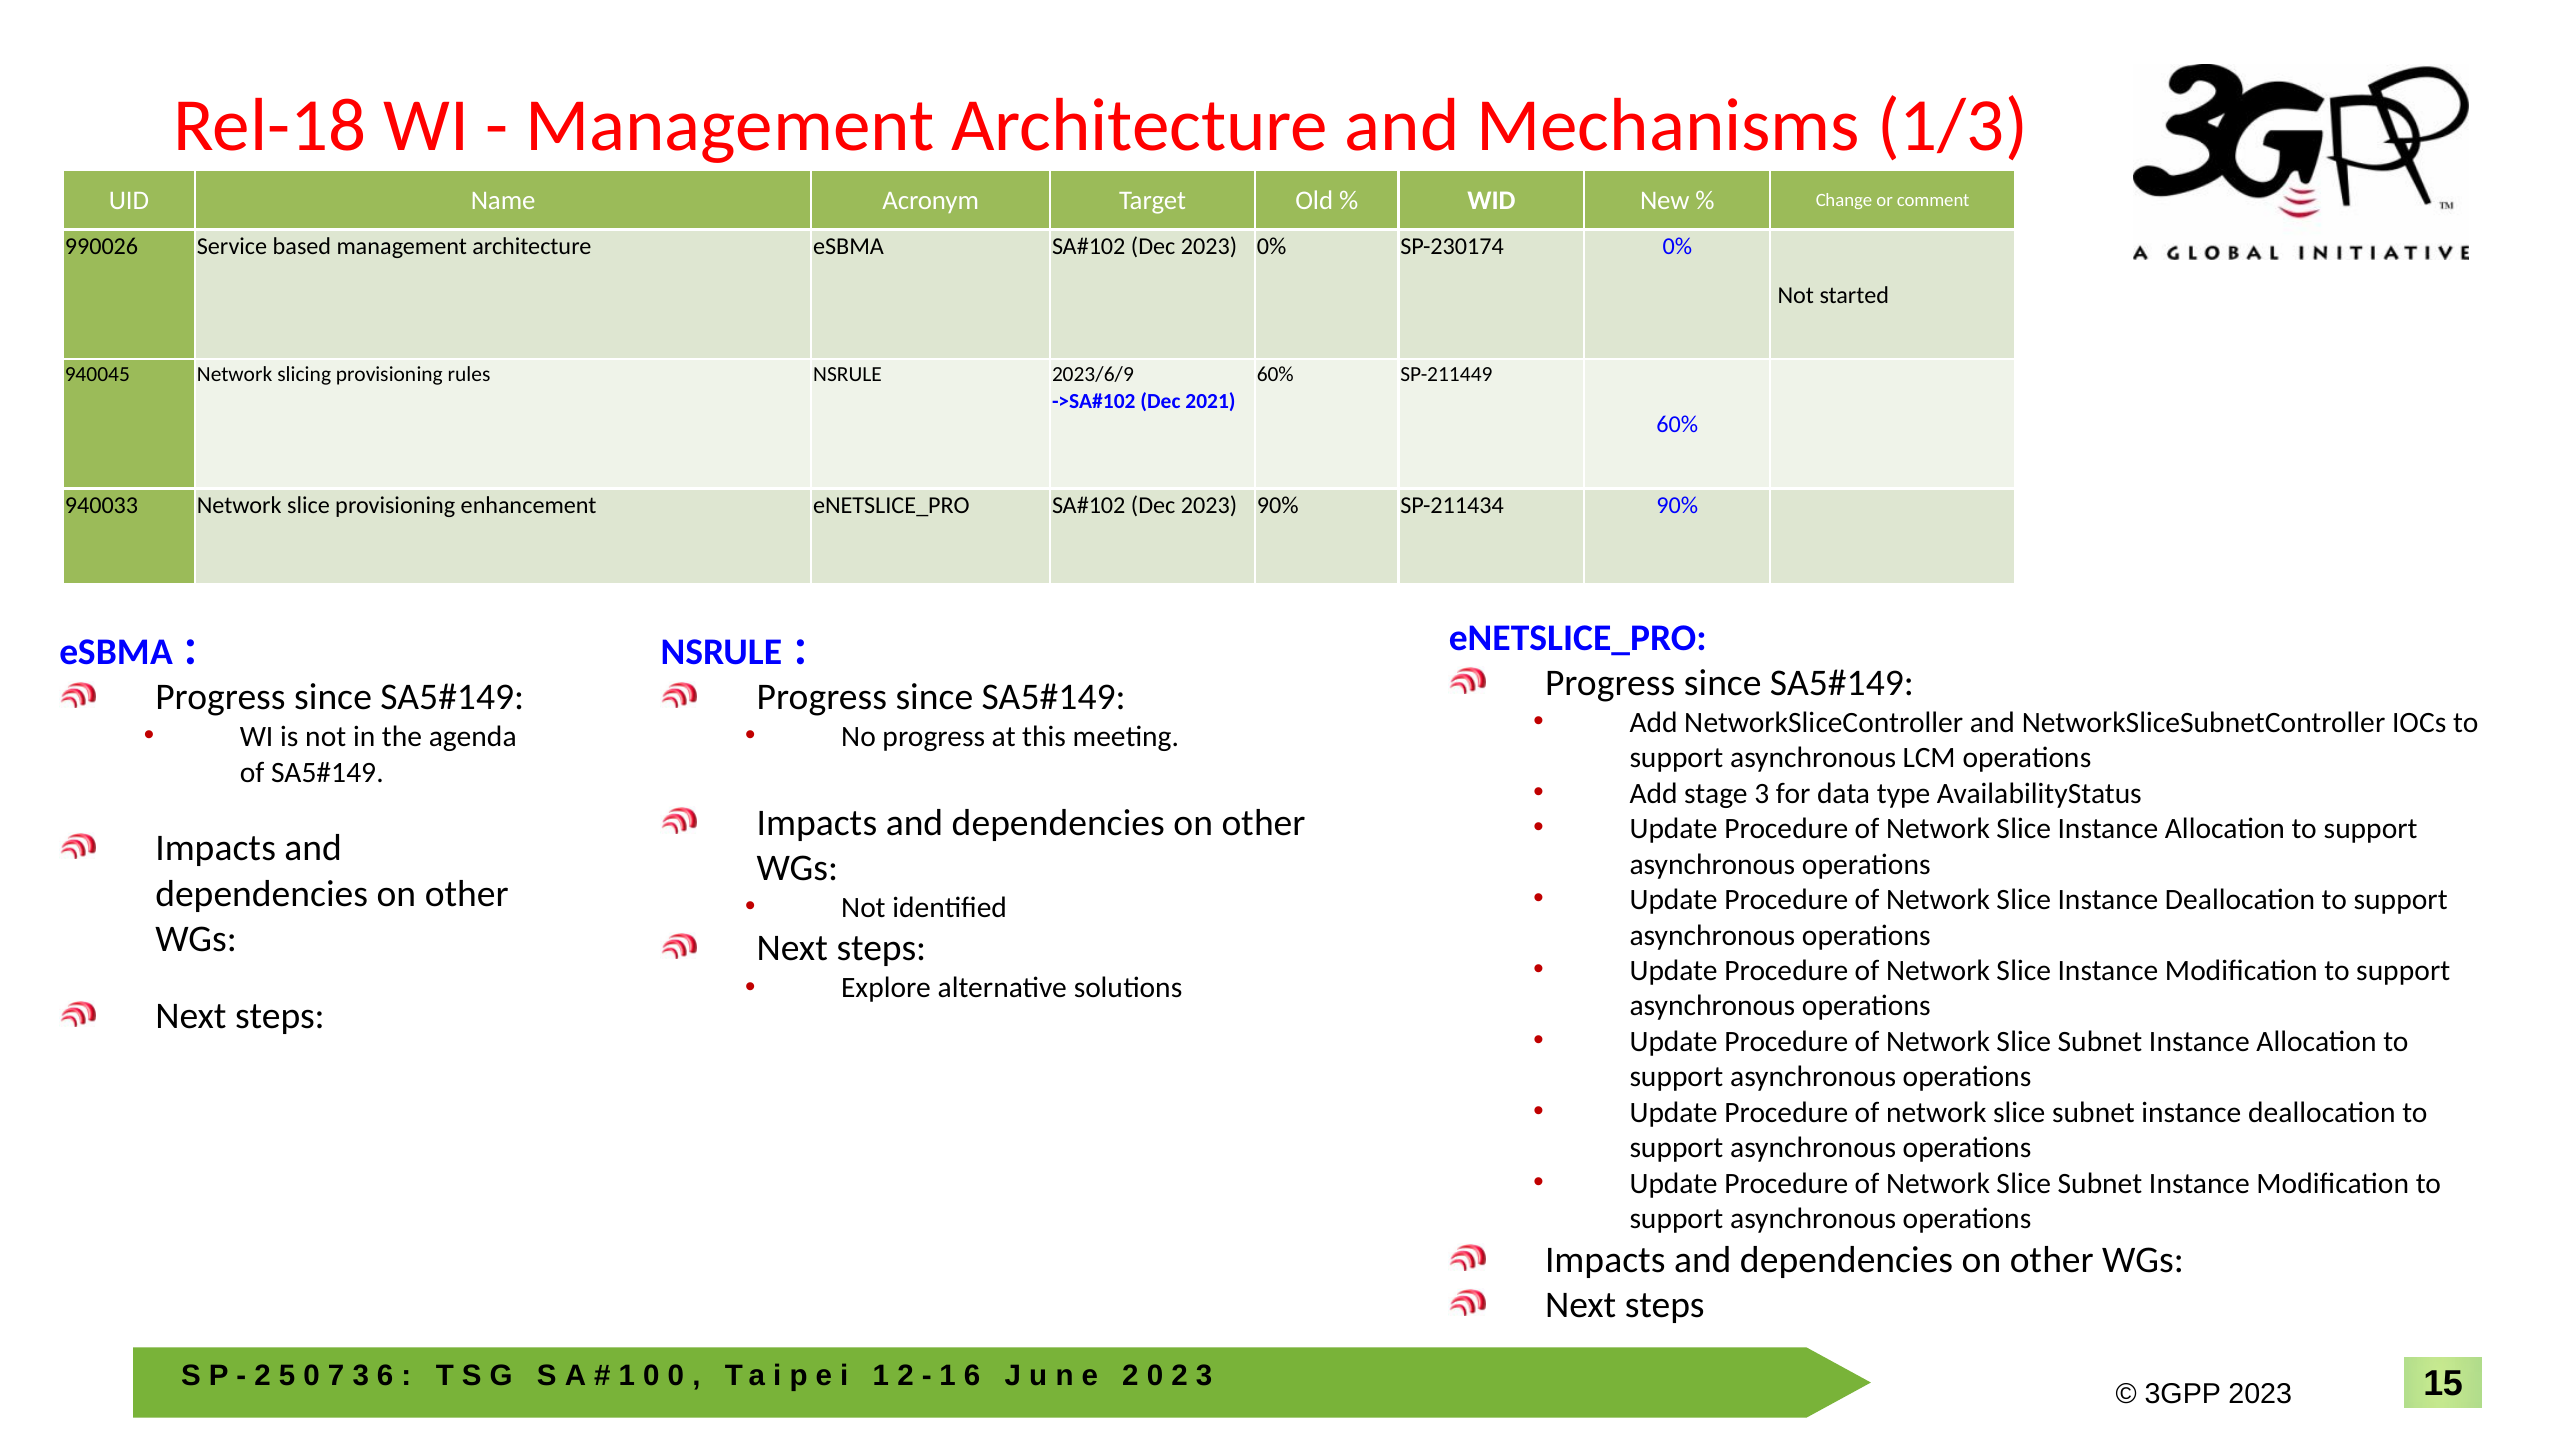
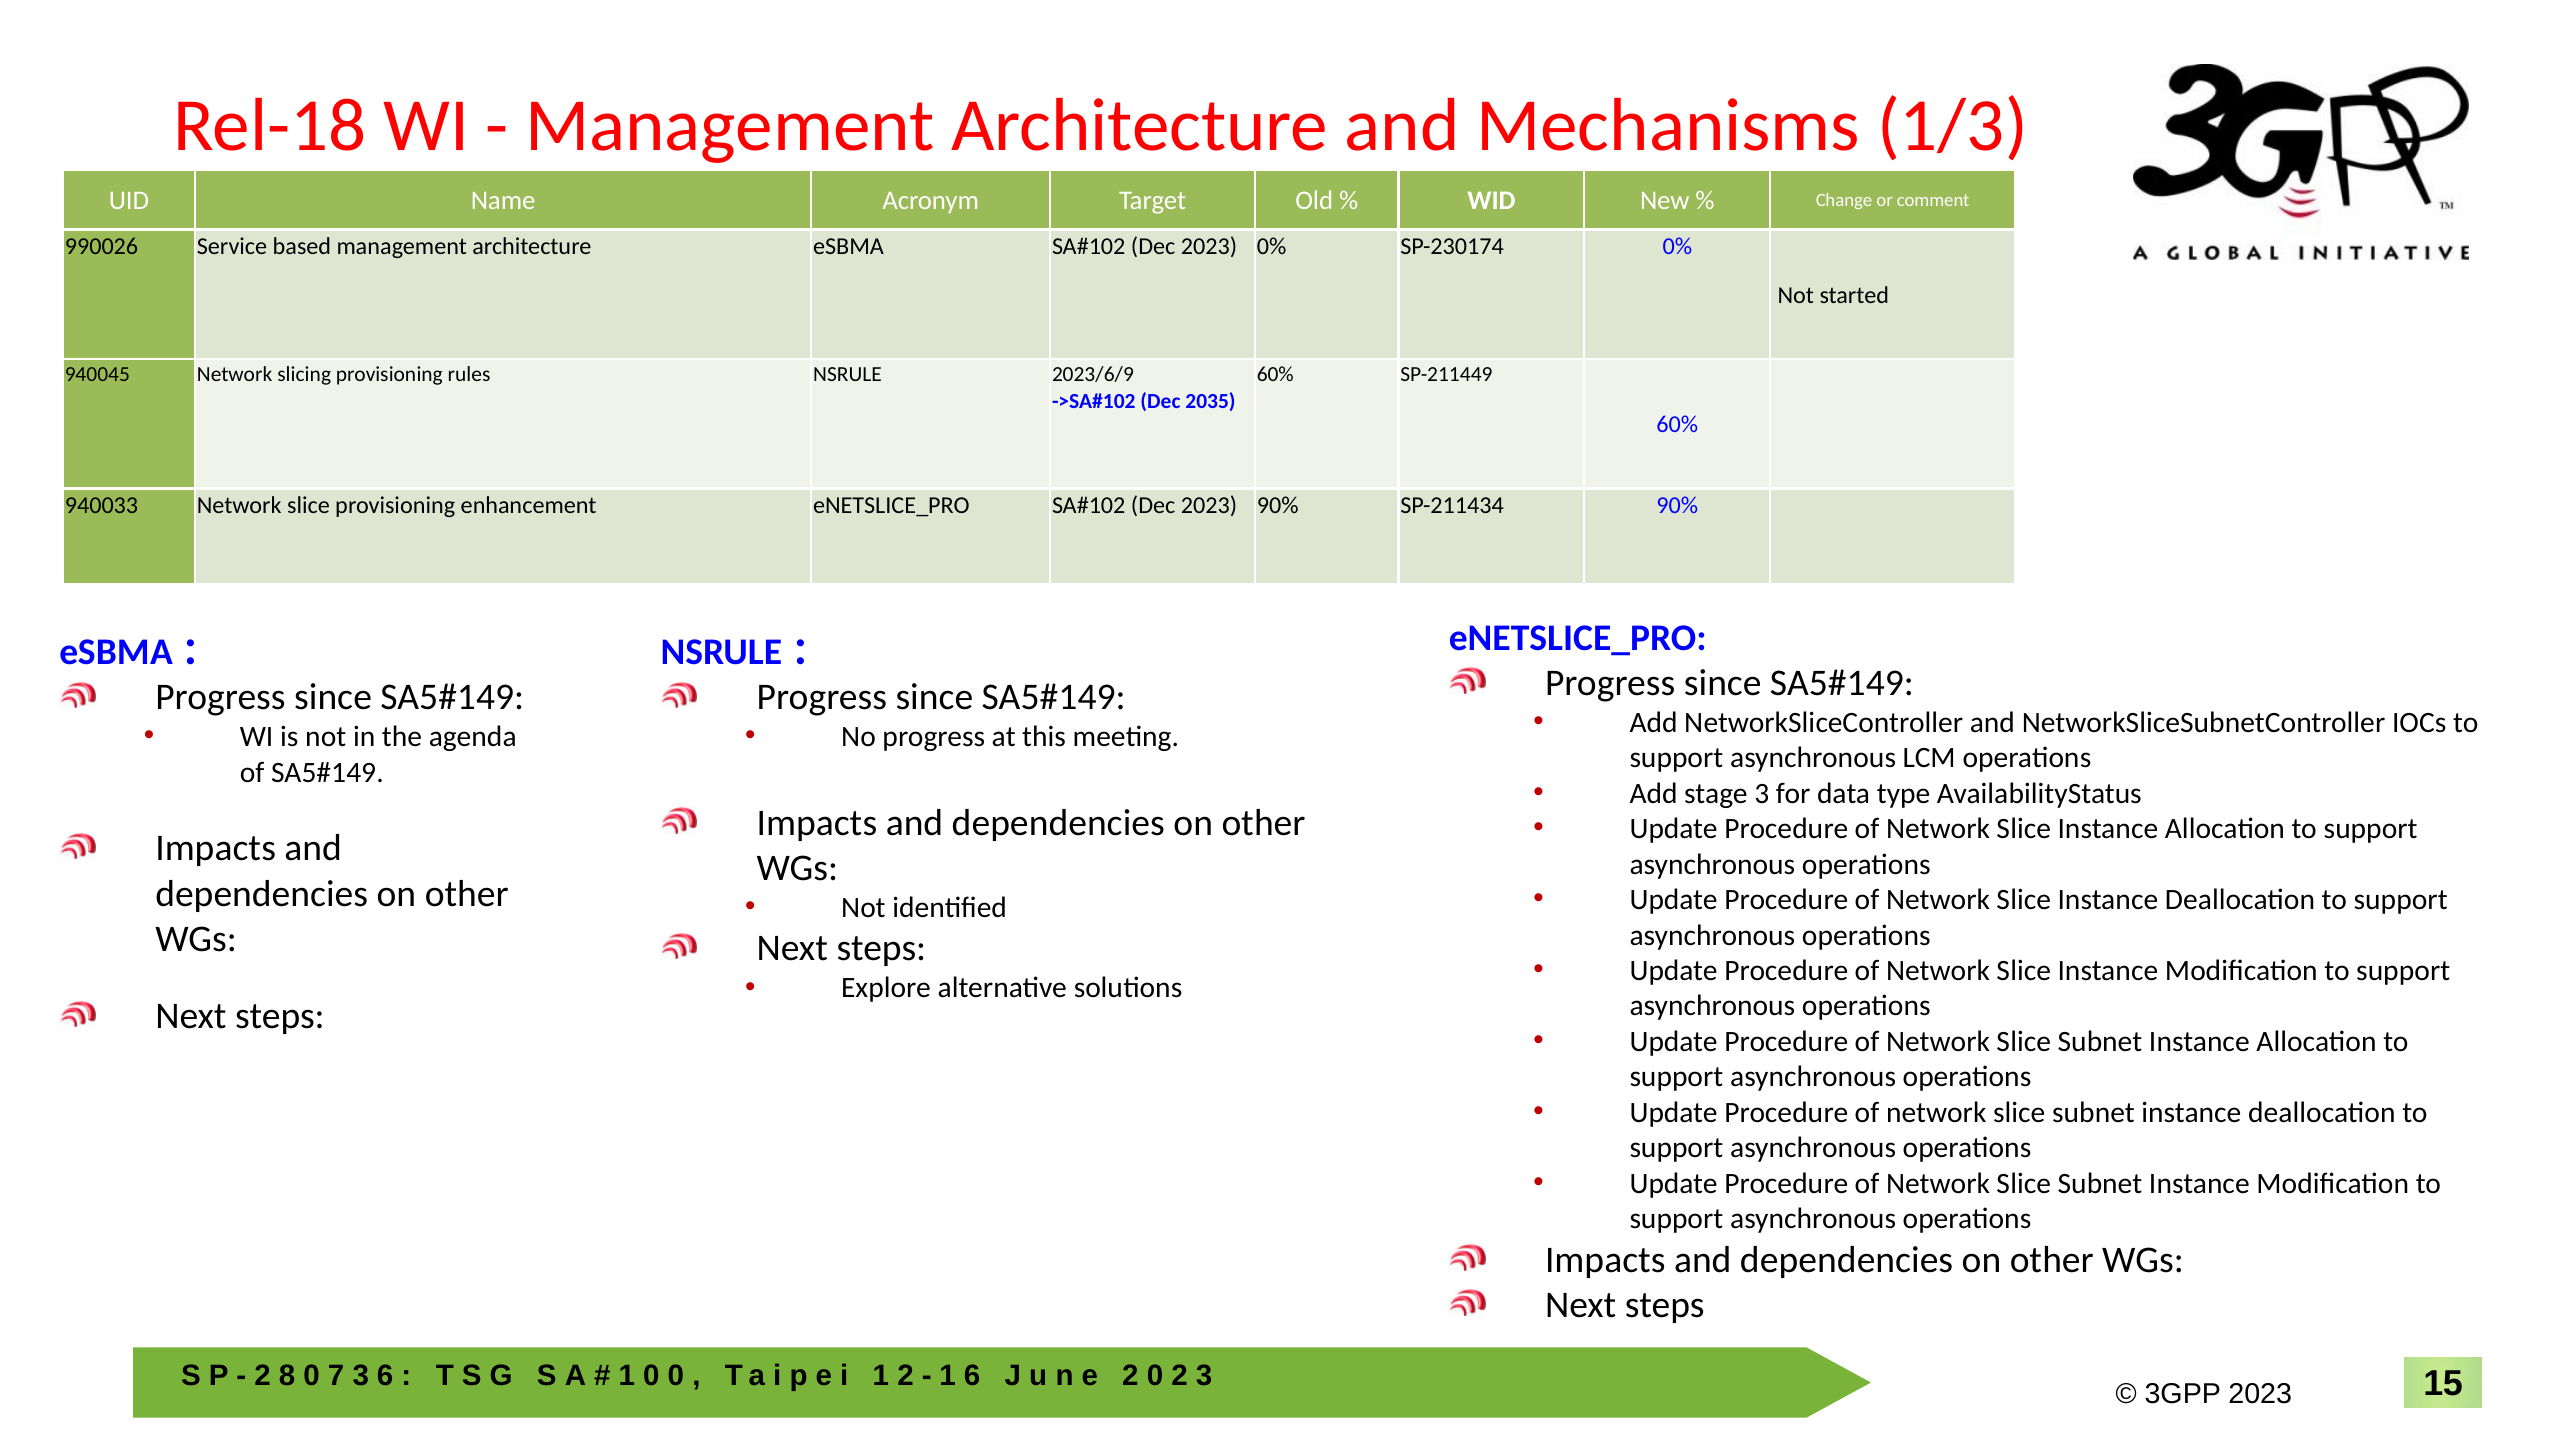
2021: 2021 -> 2035
5: 5 -> 8
